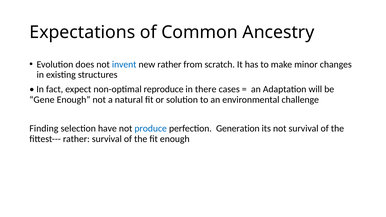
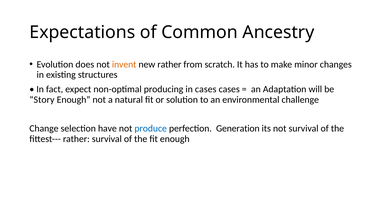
invent colour: blue -> orange
reproduce: reproduce -> producing
in there: there -> cases
Gene: Gene -> Story
Finding: Finding -> Change
